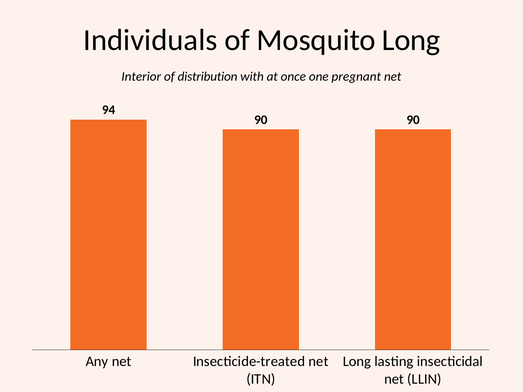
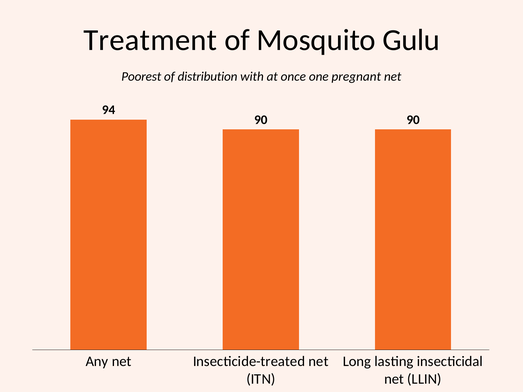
Individuals: Individuals -> Treatment
Mosquito Long: Long -> Gulu
Interior: Interior -> Poorest
